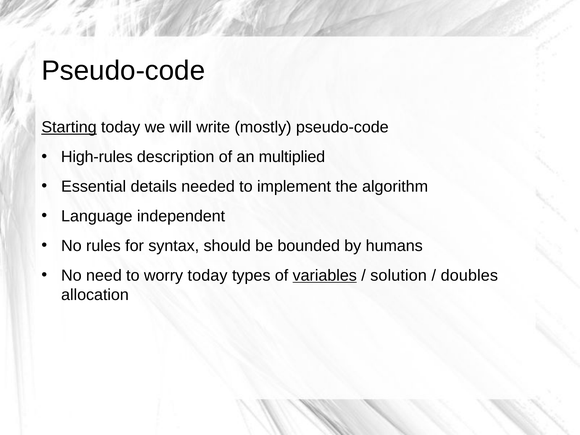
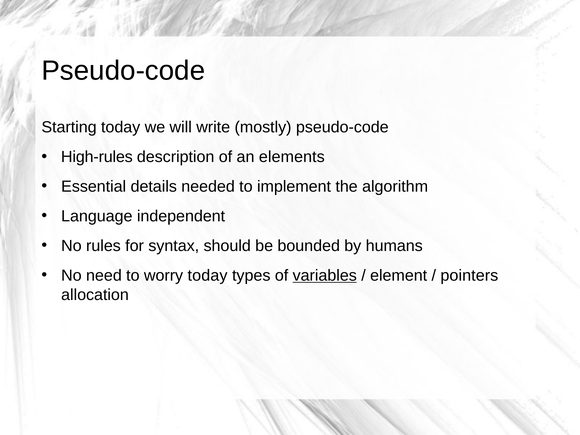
Starting underline: present -> none
multiplied: multiplied -> elements
solution: solution -> element
doubles: doubles -> pointers
